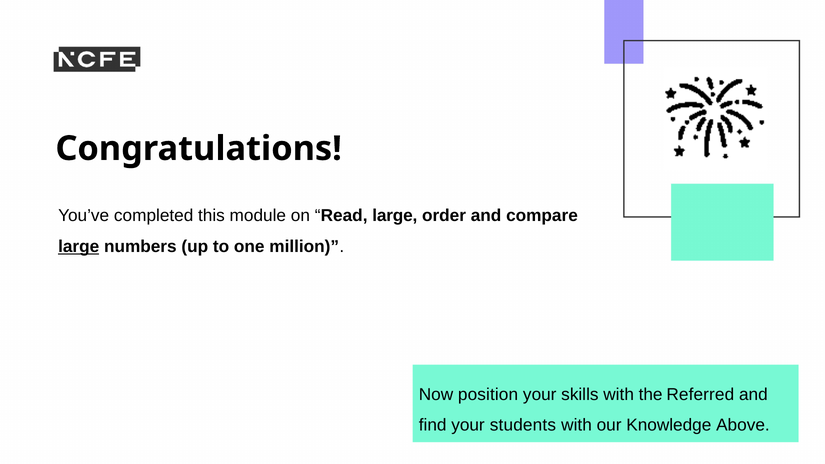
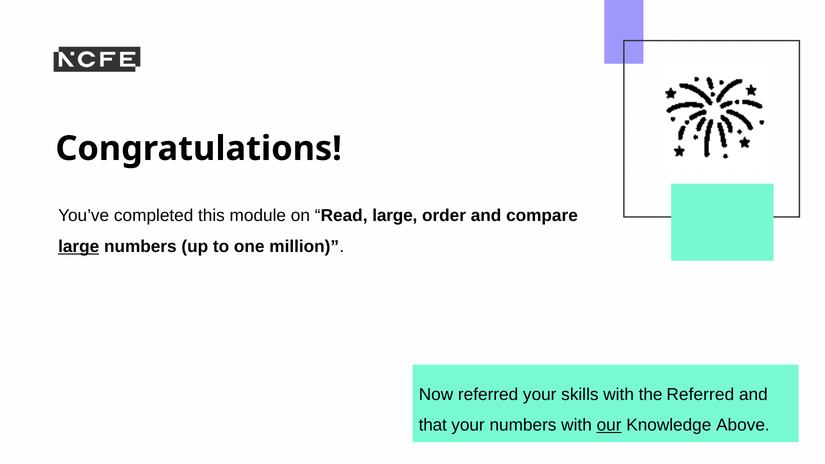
Now position: position -> referred
find: find -> that
your students: students -> numbers
our underline: none -> present
